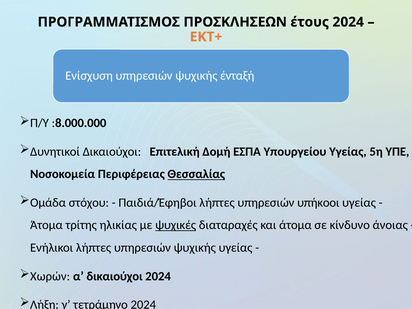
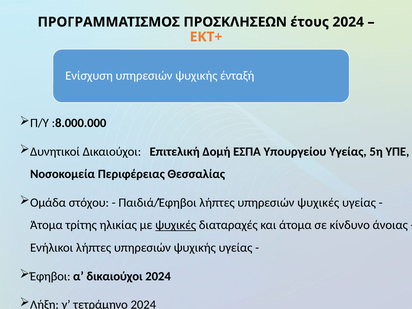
Θεσσαλίας underline: present -> none
υπηρεσιών υπήκοοι: υπήκοοι -> ψυχικές
Χωρών: Χωρών -> Έφηβοι
